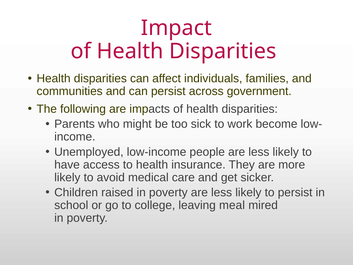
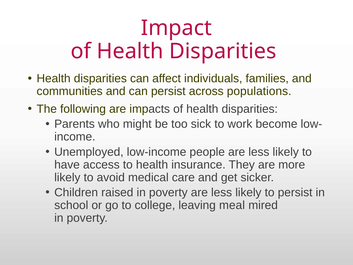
government: government -> populations
